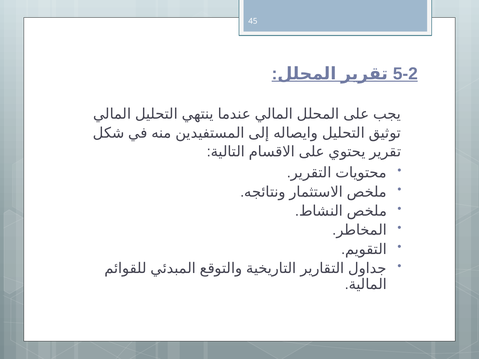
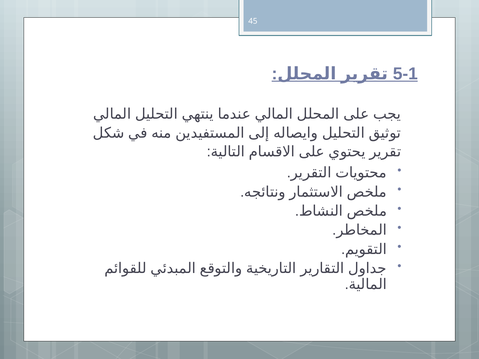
5-2: 5-2 -> 5-1
